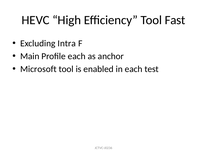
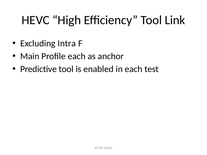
Fast: Fast -> Link
Microsoft: Microsoft -> Predictive
